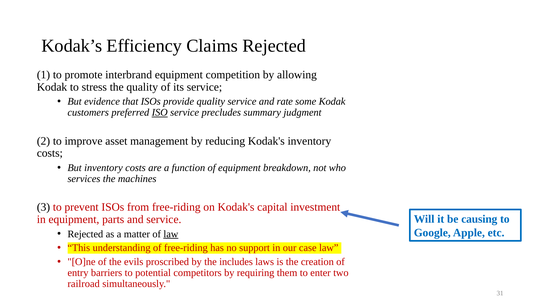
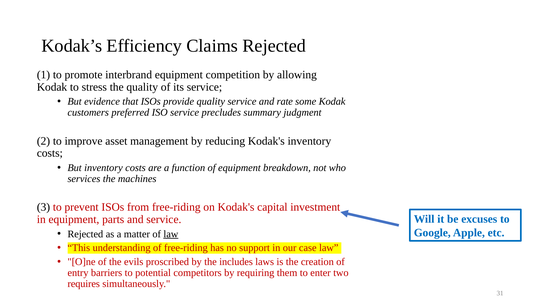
ISO underline: present -> none
causing: causing -> excuses
railroad: railroad -> requires
